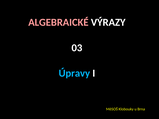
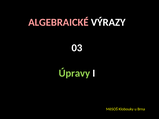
Úpravy colour: light blue -> light green
